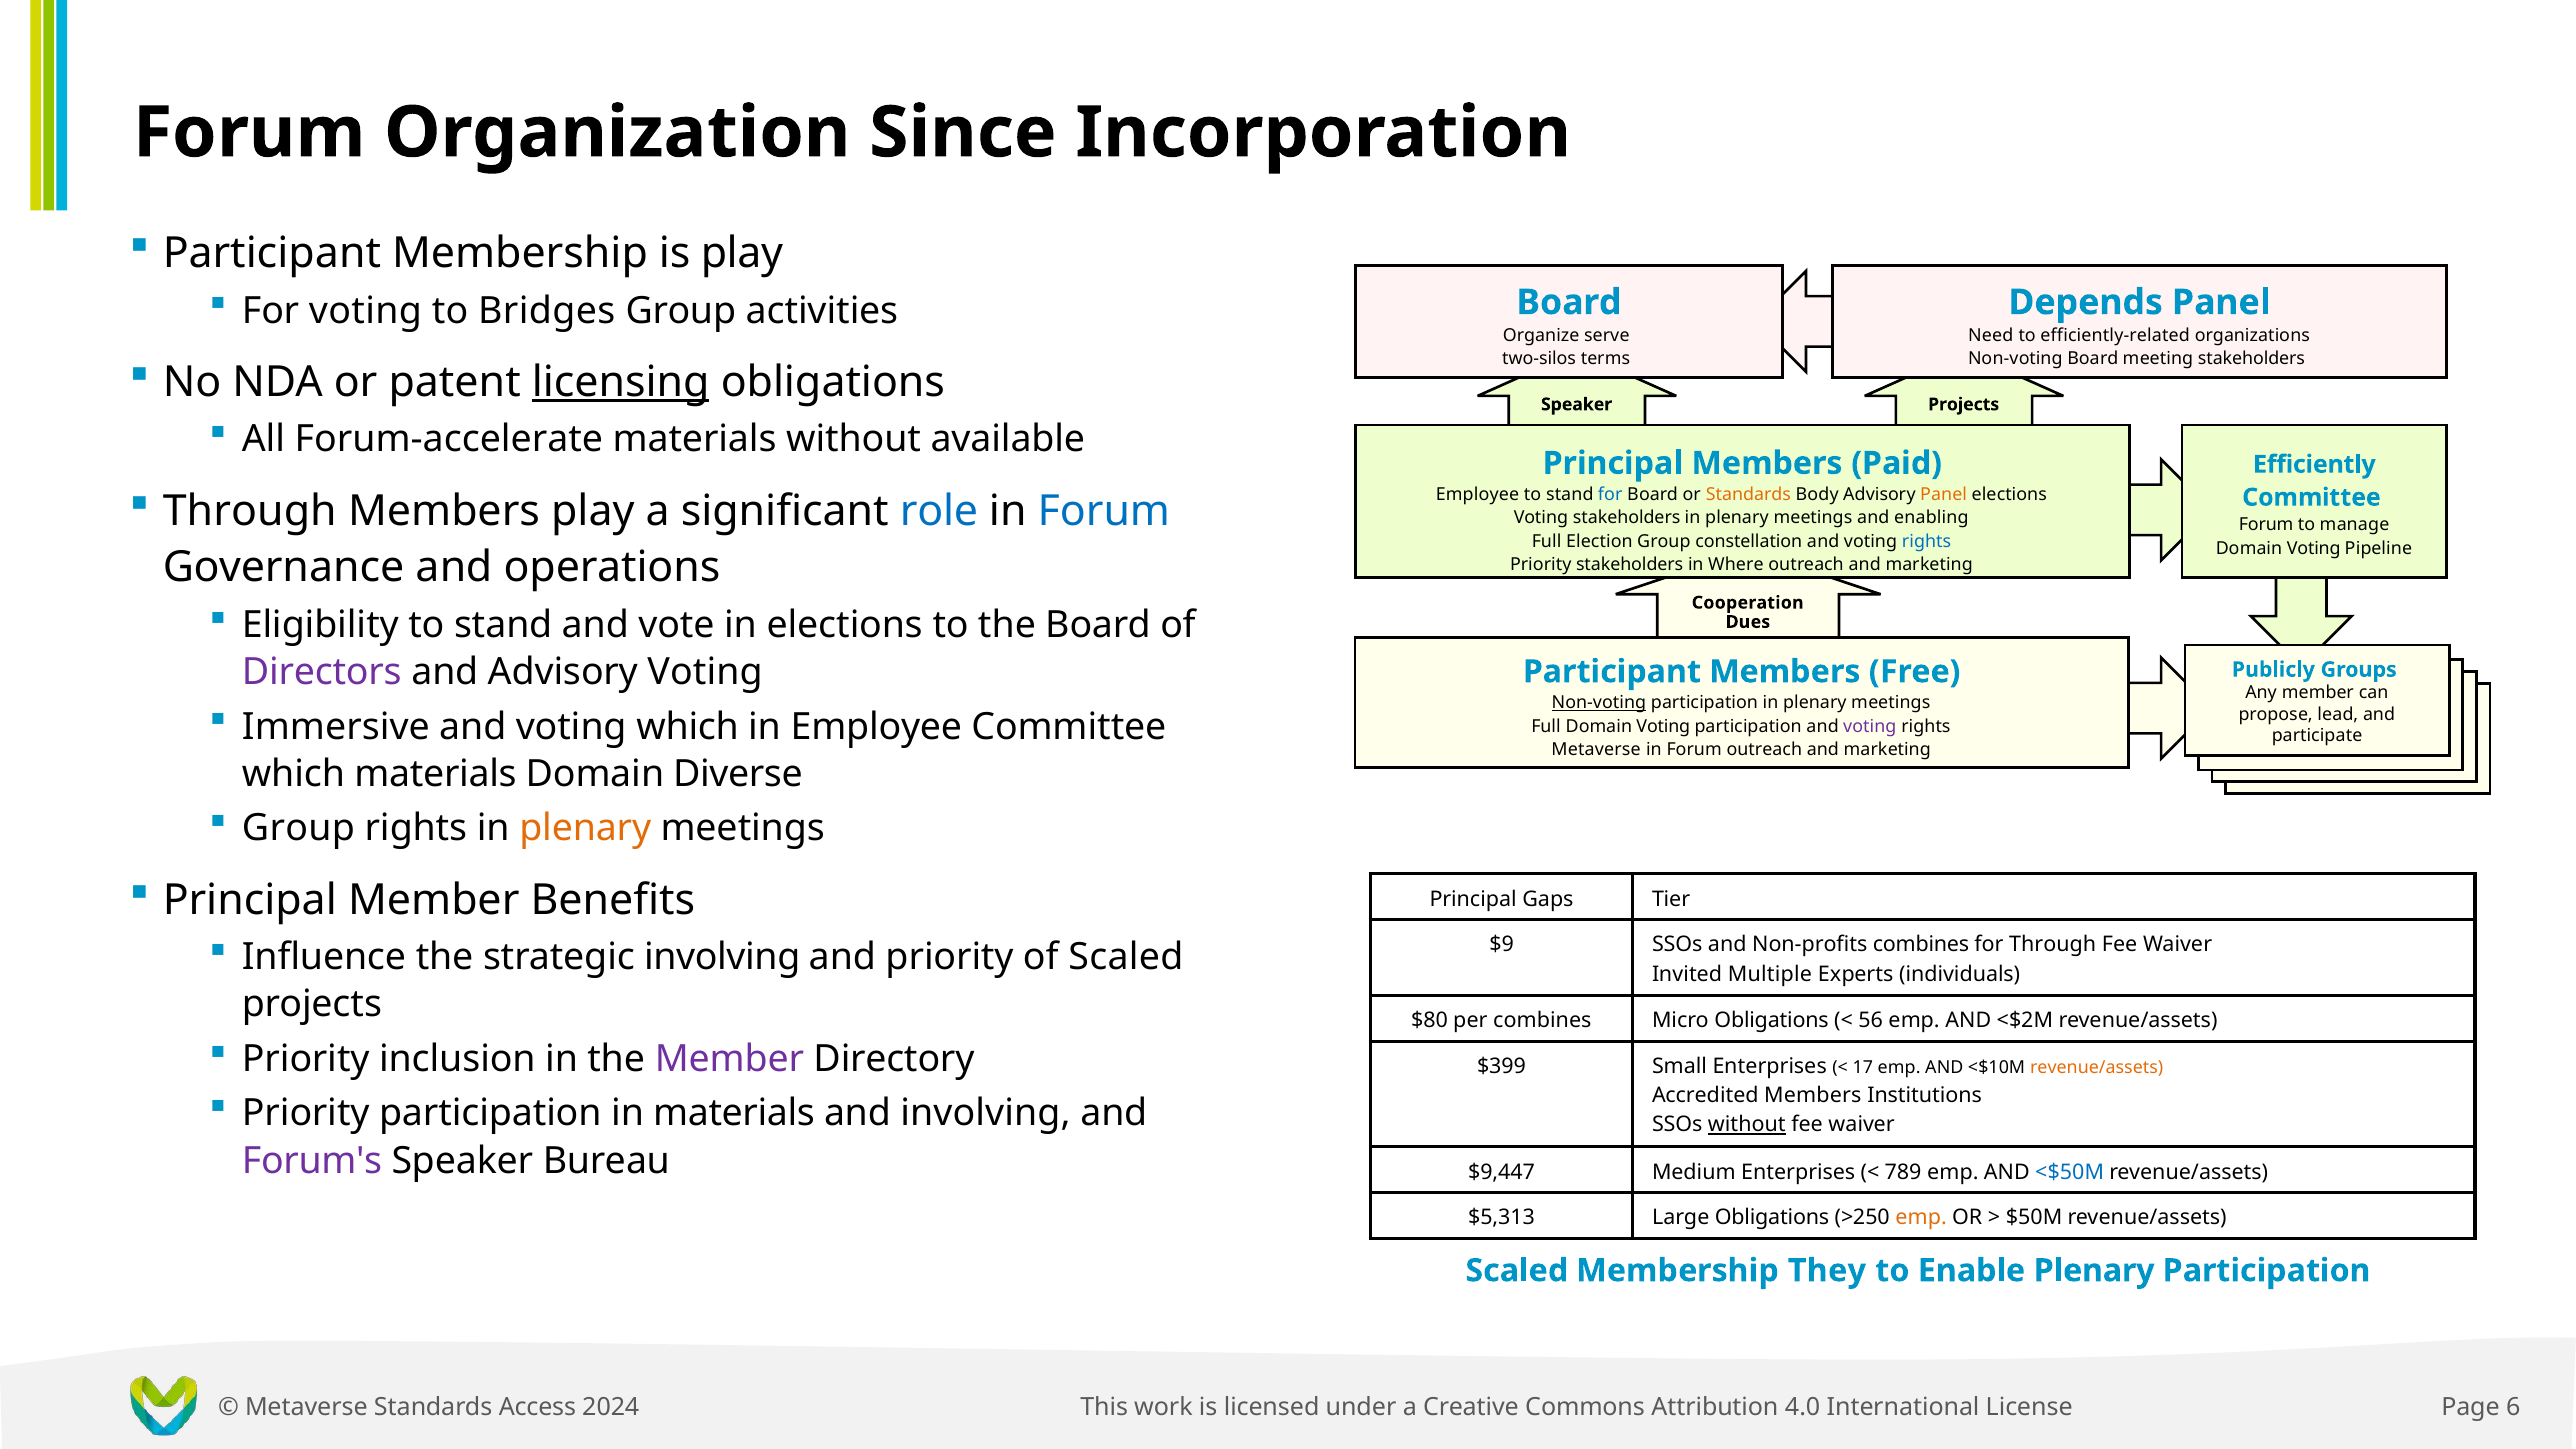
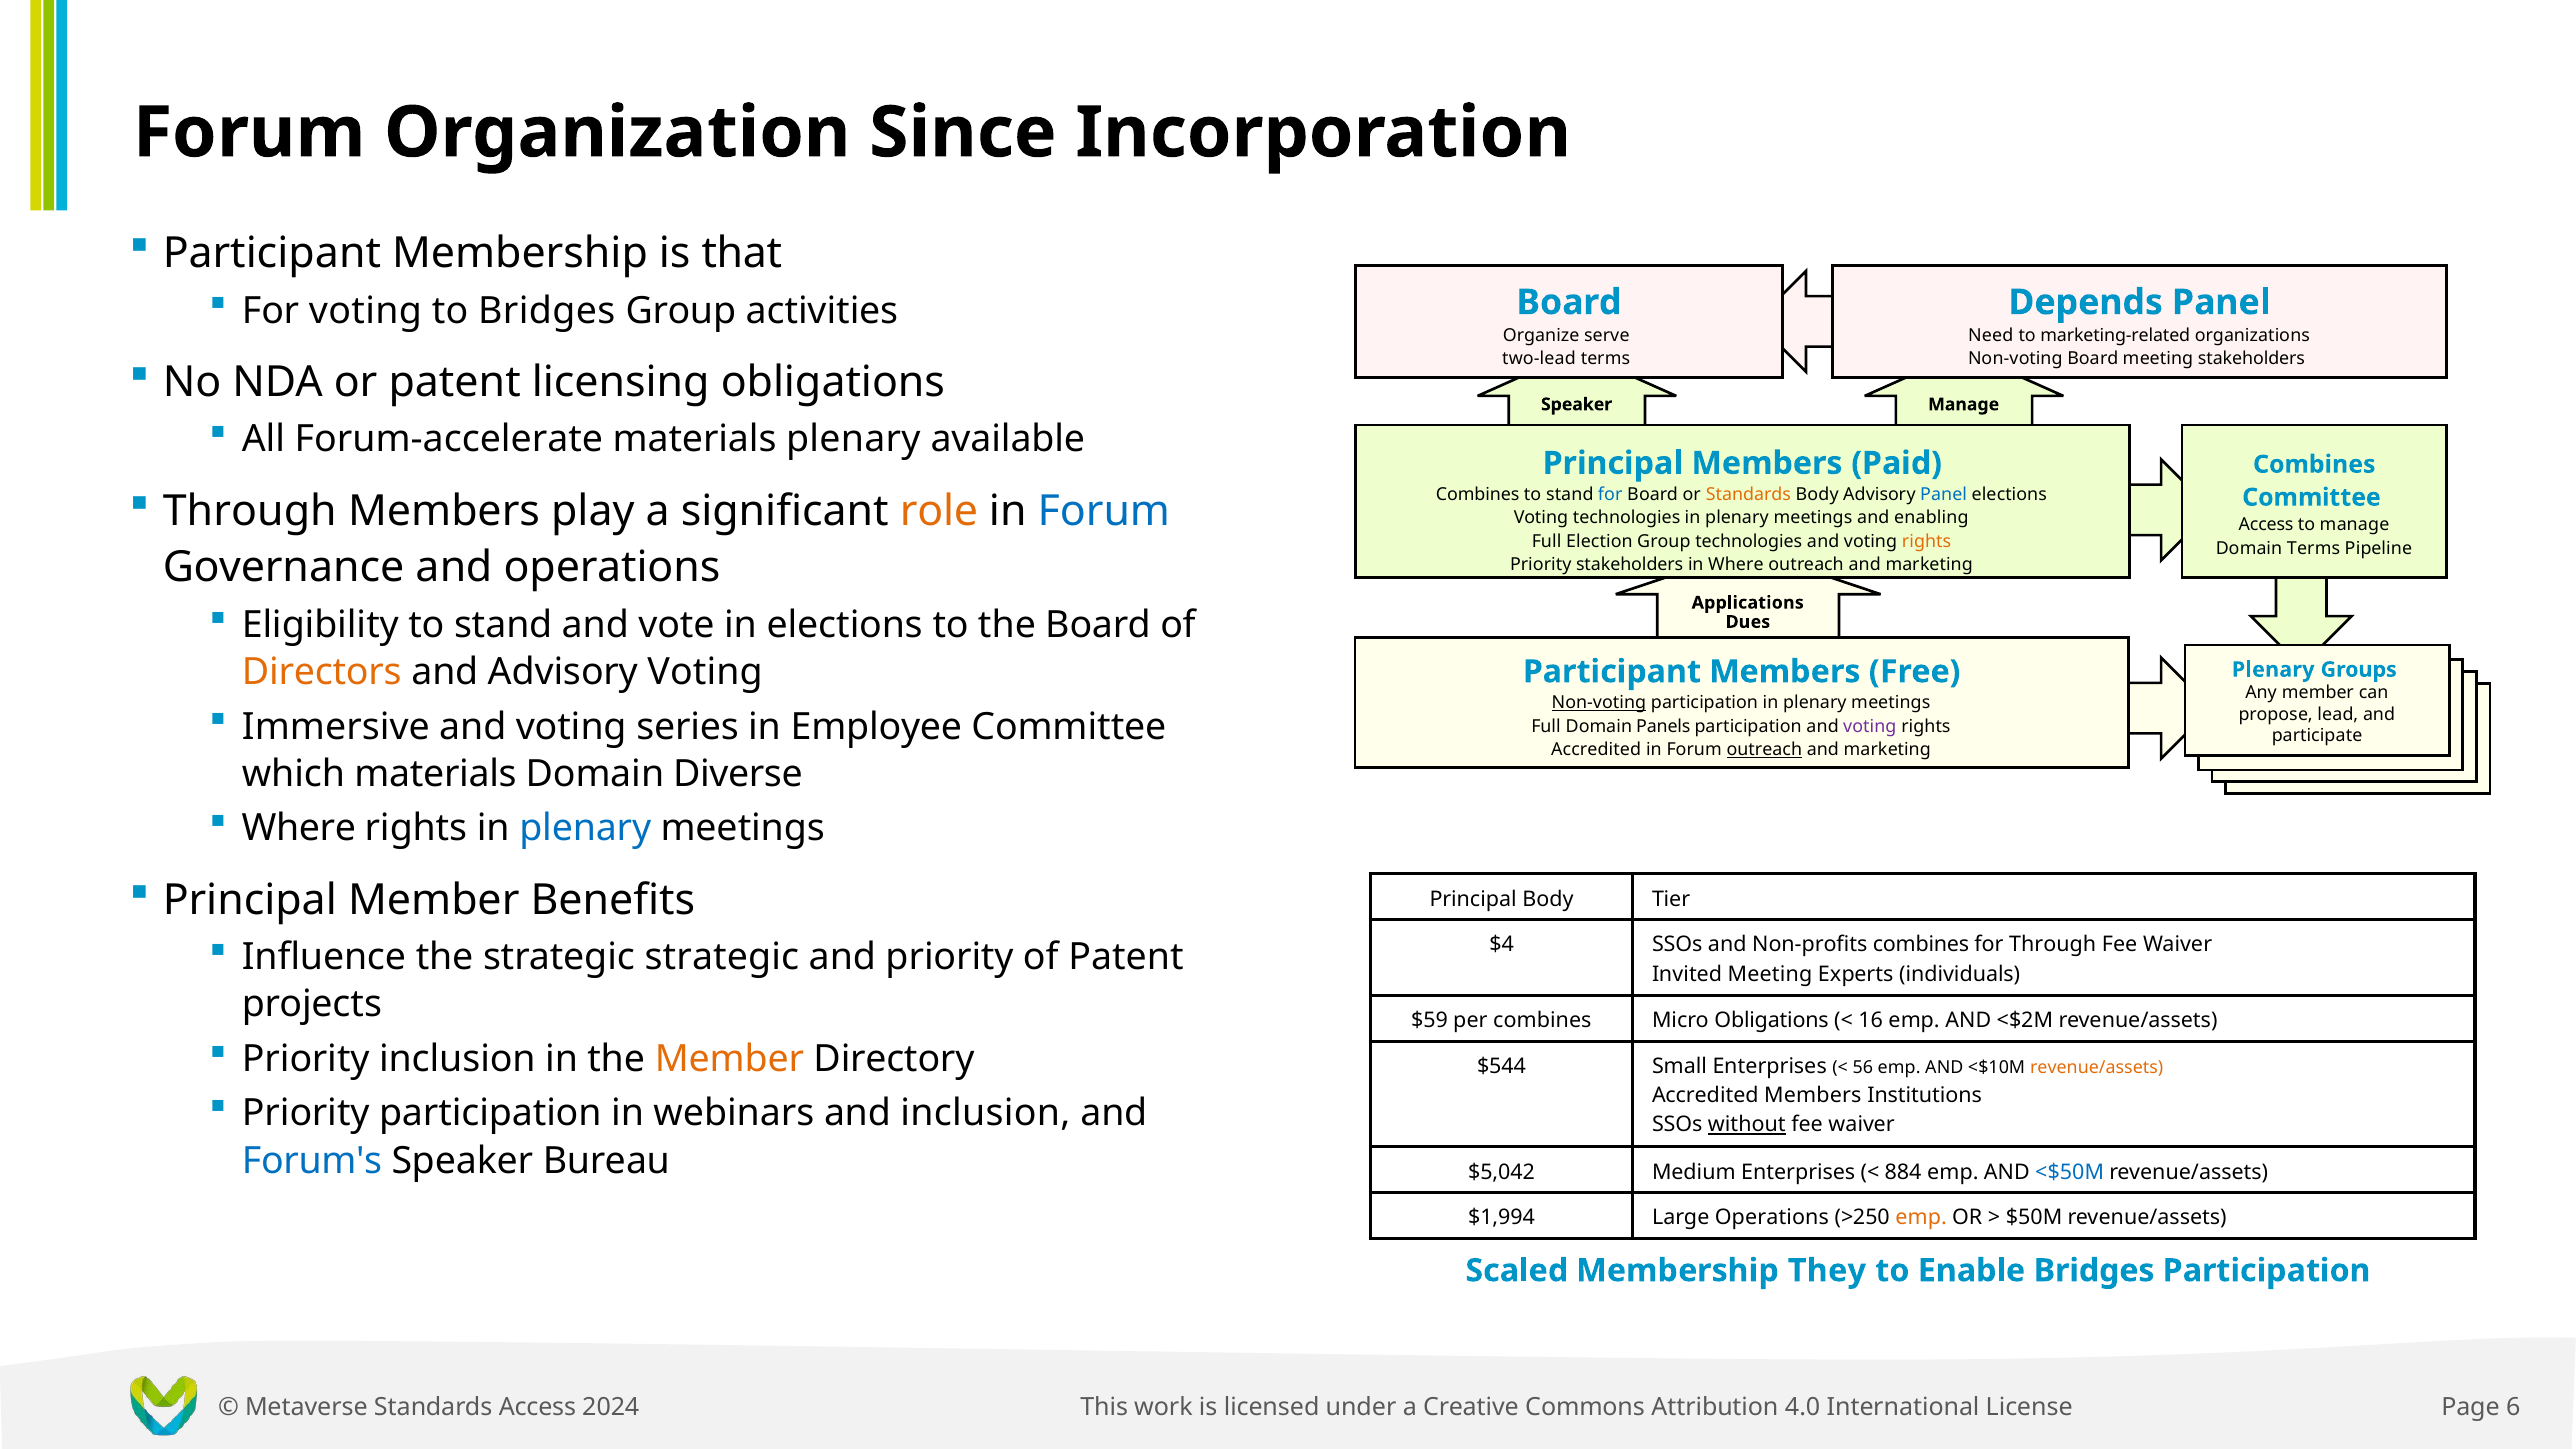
is play: play -> that
efficiently-related: efficiently-related -> marketing-related
two-silos: two-silos -> two-lead
licensing underline: present -> none
Projects at (1964, 404): Projects -> Manage
materials without: without -> plenary
Efficiently at (2314, 464): Efficiently -> Combines
role colour: blue -> orange
Employee at (1478, 495): Employee -> Combines
Panel at (1944, 495) colour: orange -> blue
Voting stakeholders: stakeholders -> technologies
Forum at (2266, 525): Forum -> Access
Group constellation: constellation -> technologies
rights at (1927, 542) colour: blue -> orange
Voting at (2314, 548): Voting -> Terms
Cooperation: Cooperation -> Applications
Directors colour: purple -> orange
Publicly at (2273, 670): Publicly -> Plenary
voting which: which -> series
Full Domain Voting: Voting -> Panels
Metaverse at (1596, 750): Metaverse -> Accredited
outreach at (1764, 750) underline: none -> present
Group at (298, 828): Group -> Where
plenary at (585, 828) colour: orange -> blue
Principal Gaps: Gaps -> Body
strategic involving: involving -> strategic
of Scaled: Scaled -> Patent
$9: $9 -> $4
Invited Multiple: Multiple -> Meeting
$80: $80 -> $59
56: 56 -> 16
Member at (729, 1059) colour: purple -> orange
$399: $399 -> $544
17: 17 -> 56
in materials: materials -> webinars
and involving: involving -> inclusion
Forum's colour: purple -> blue
$9,447: $9,447 -> $5,042
789: 789 -> 884
$5,313: $5,313 -> $1,994
Large Obligations: Obligations -> Operations
Enable Plenary: Plenary -> Bridges
